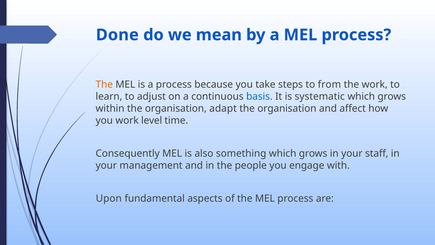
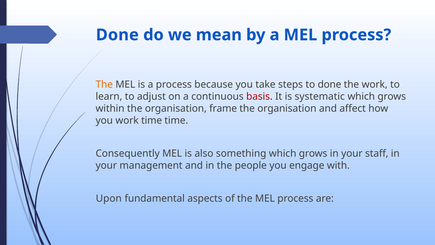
to from: from -> done
basis colour: blue -> red
adapt: adapt -> frame
work level: level -> time
